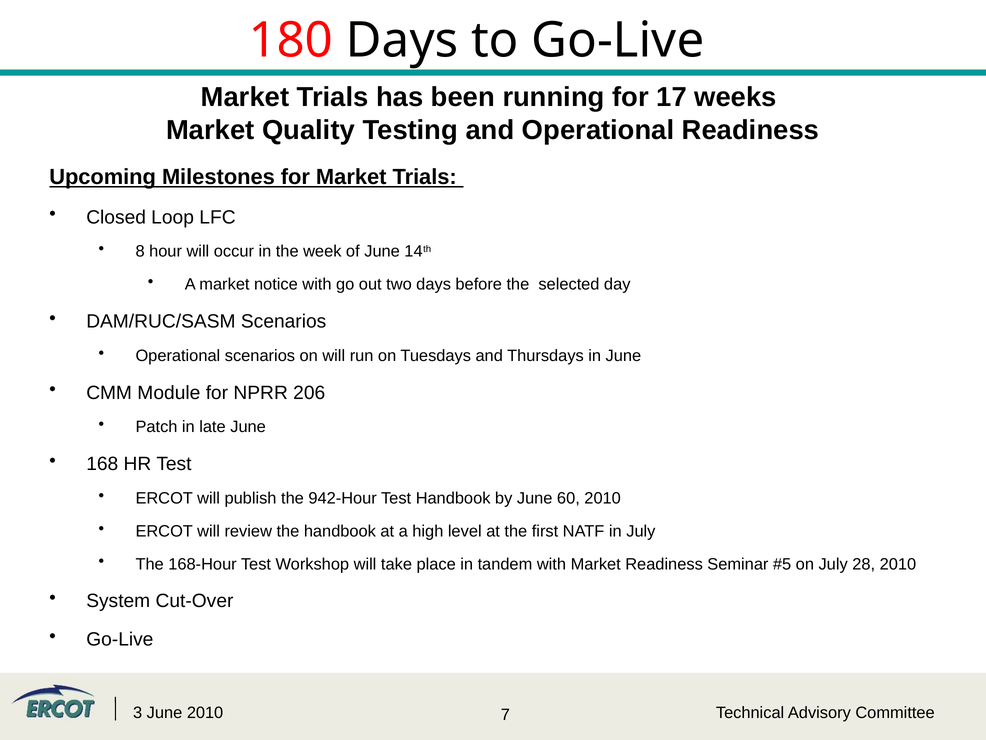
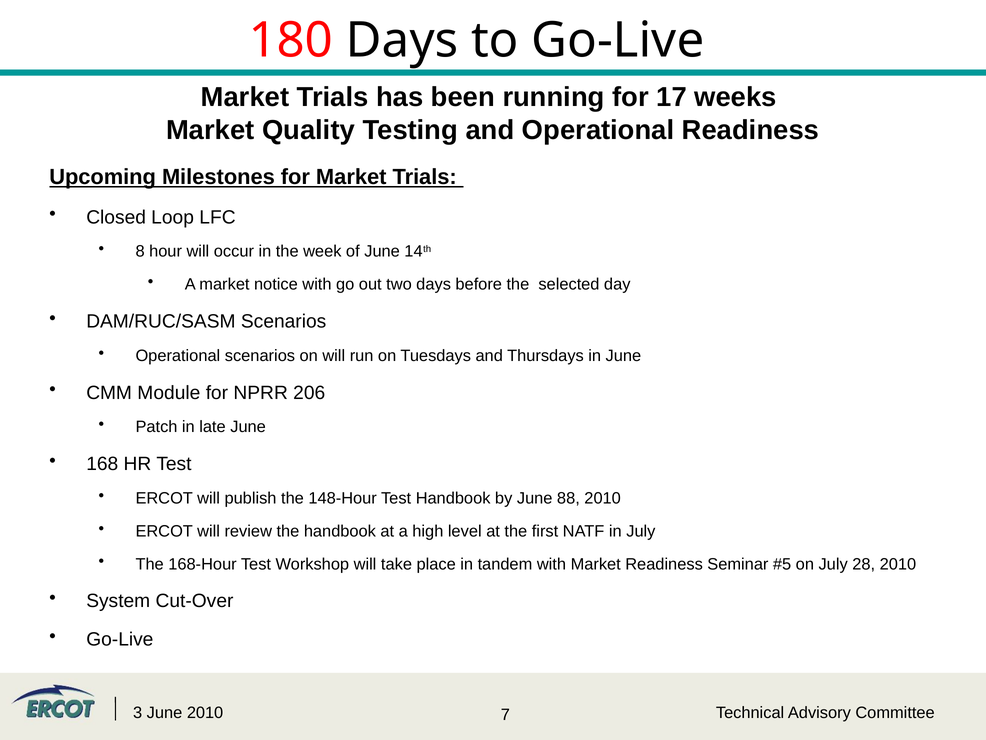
942-Hour: 942-Hour -> 148-Hour
60: 60 -> 88
